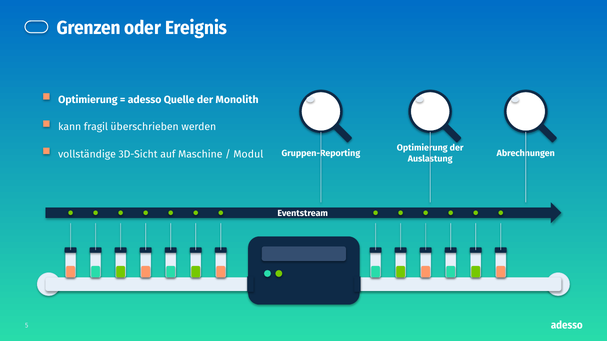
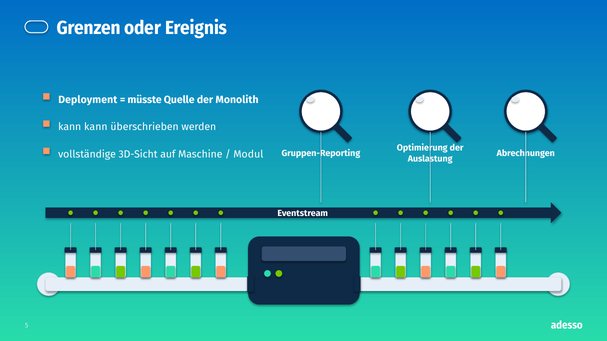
Optimierung at (88, 100): Optimierung -> Deployment
adesso at (145, 100): adesso -> müsste
kann fragil: fragil -> kann
